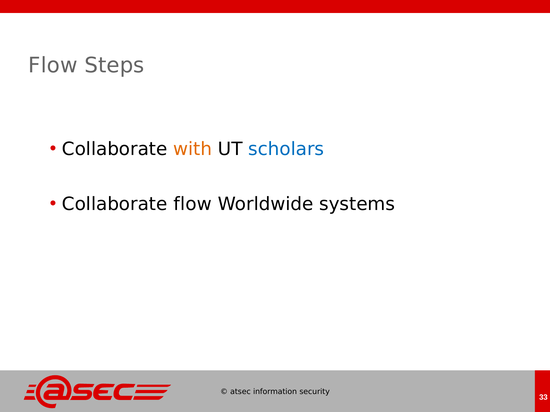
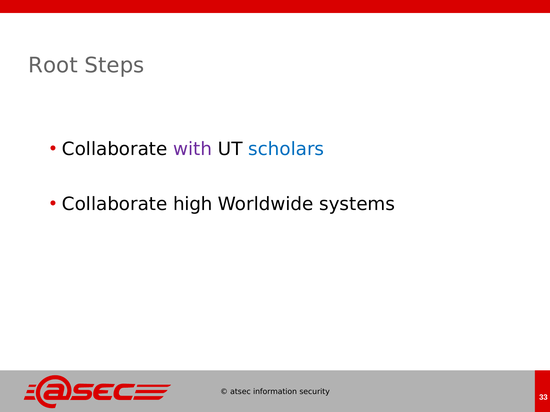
Flow at (53, 66): Flow -> Root
with colour: orange -> purple
Collaborate flow: flow -> high
